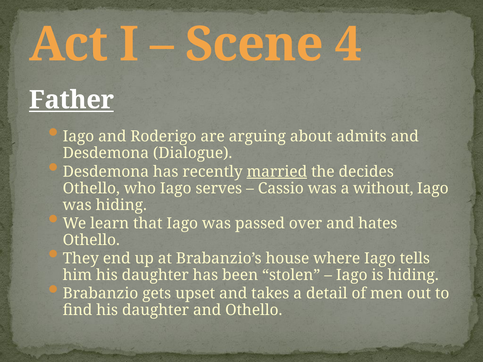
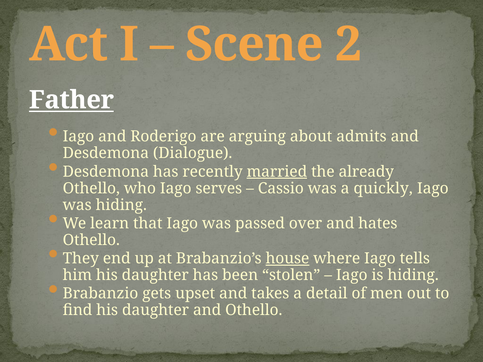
4: 4 -> 2
decides: decides -> already
without: without -> quickly
house underline: none -> present
